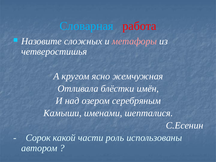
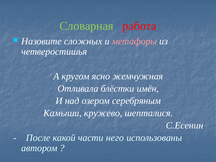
Словарная colour: light blue -> light green
именами: именами -> кружево
Сорок: Сорок -> После
роль: роль -> него
